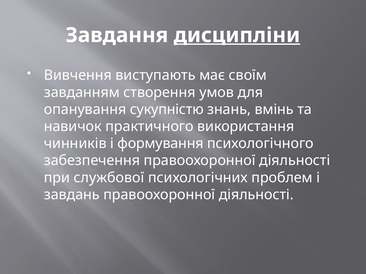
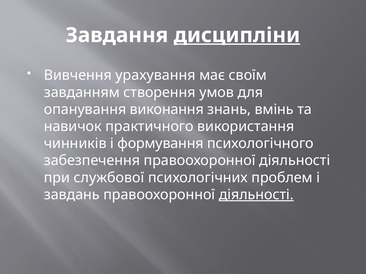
виступають: виступають -> урахування
сукупністю: сукупністю -> виконання
діяльності at (256, 195) underline: none -> present
